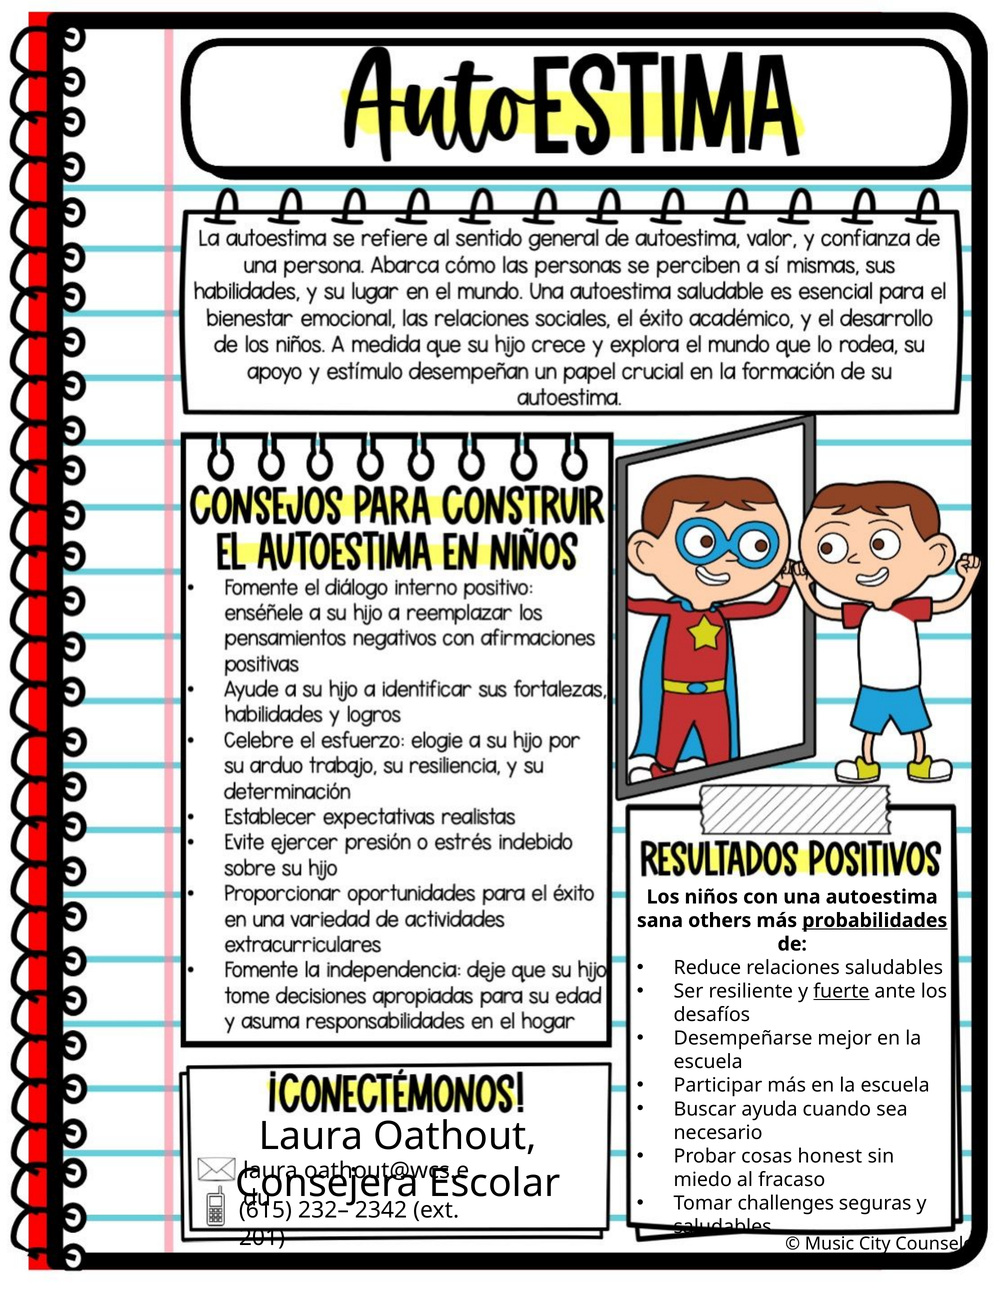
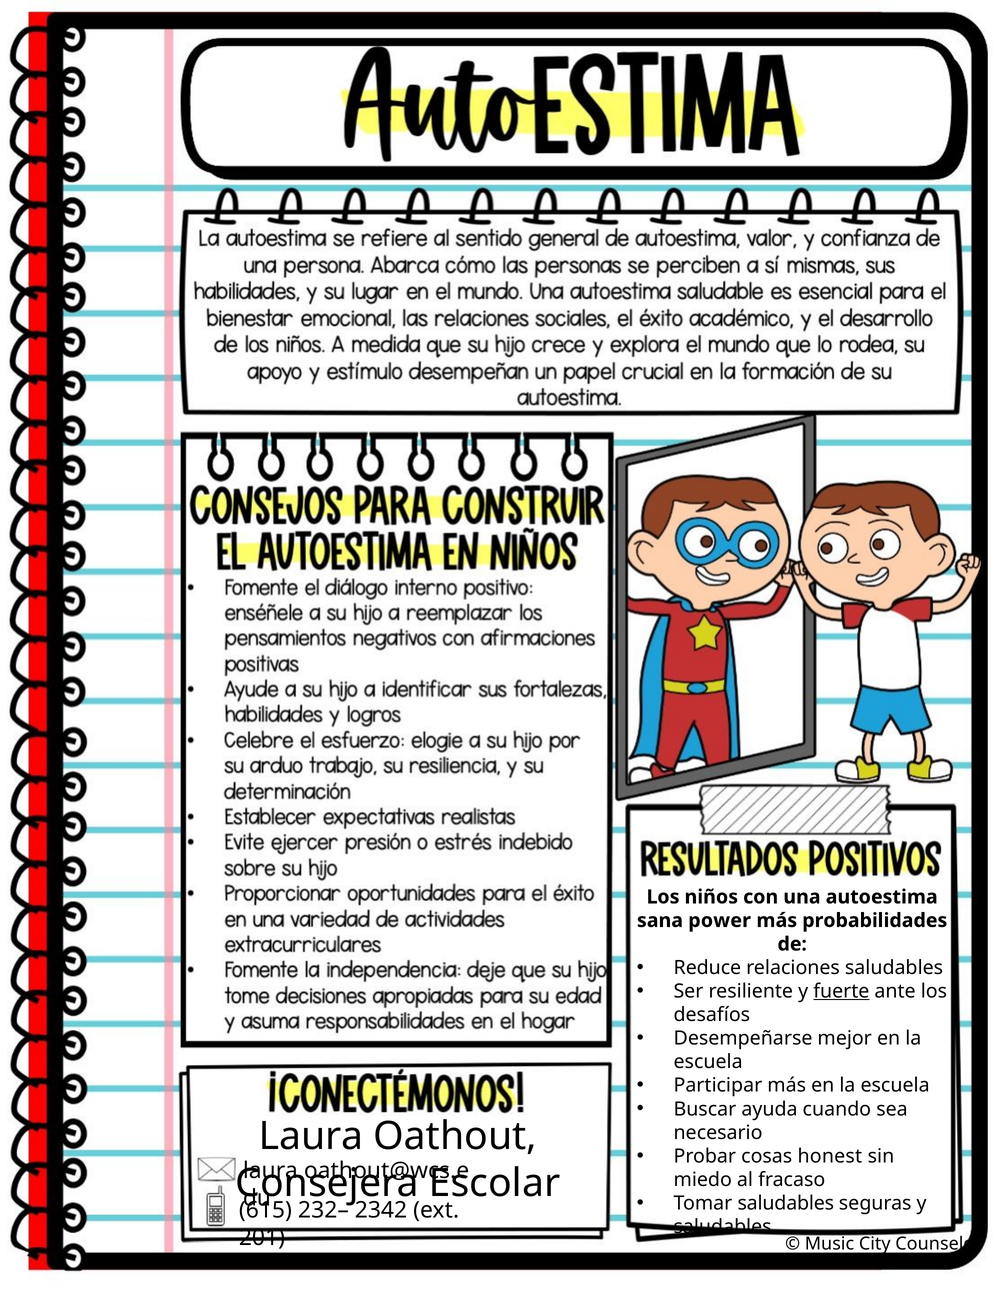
others: others -> power
probabilidades underline: present -> none
Tomar challenges: challenges -> saludables
